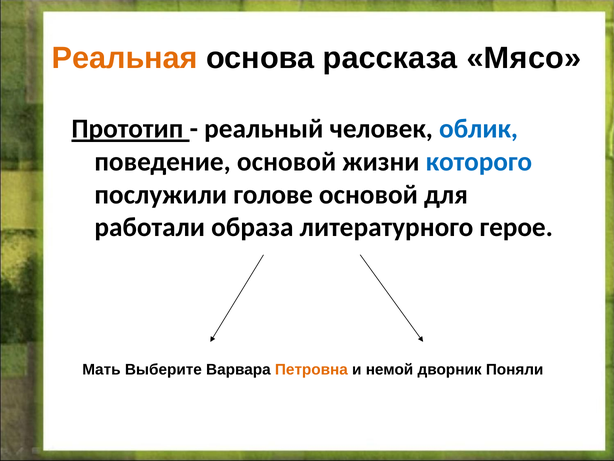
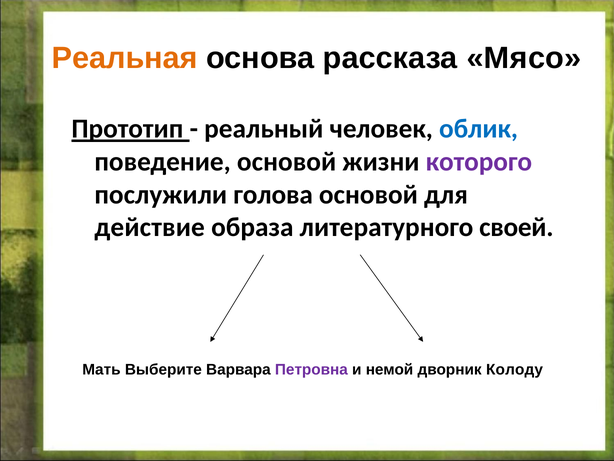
которого colour: blue -> purple
голове: голове -> голова
работали: работали -> действие
герое: герое -> своей
Петровна colour: orange -> purple
Поняли: Поняли -> Колоду
